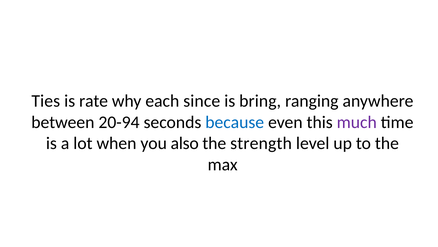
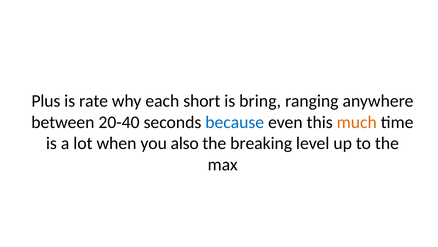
Ties: Ties -> Plus
since: since -> short
20-94: 20-94 -> 20-40
much colour: purple -> orange
strength: strength -> breaking
